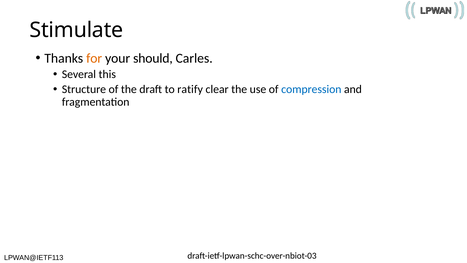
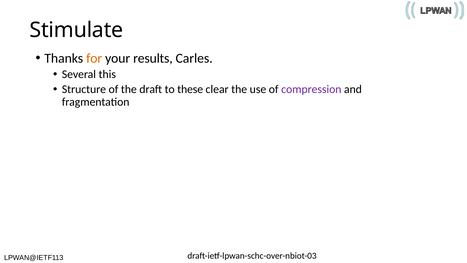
should: should -> results
ratify: ratify -> these
compression colour: blue -> purple
